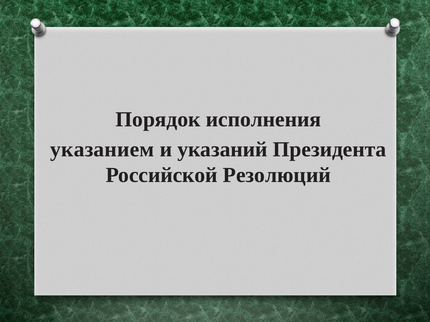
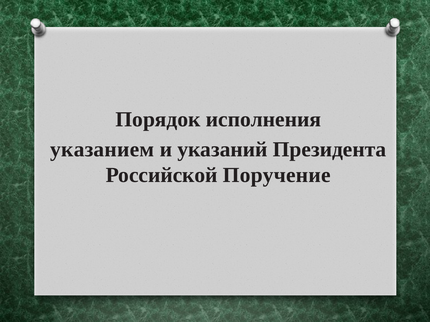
Резолюций: Резолюций -> Поручение
